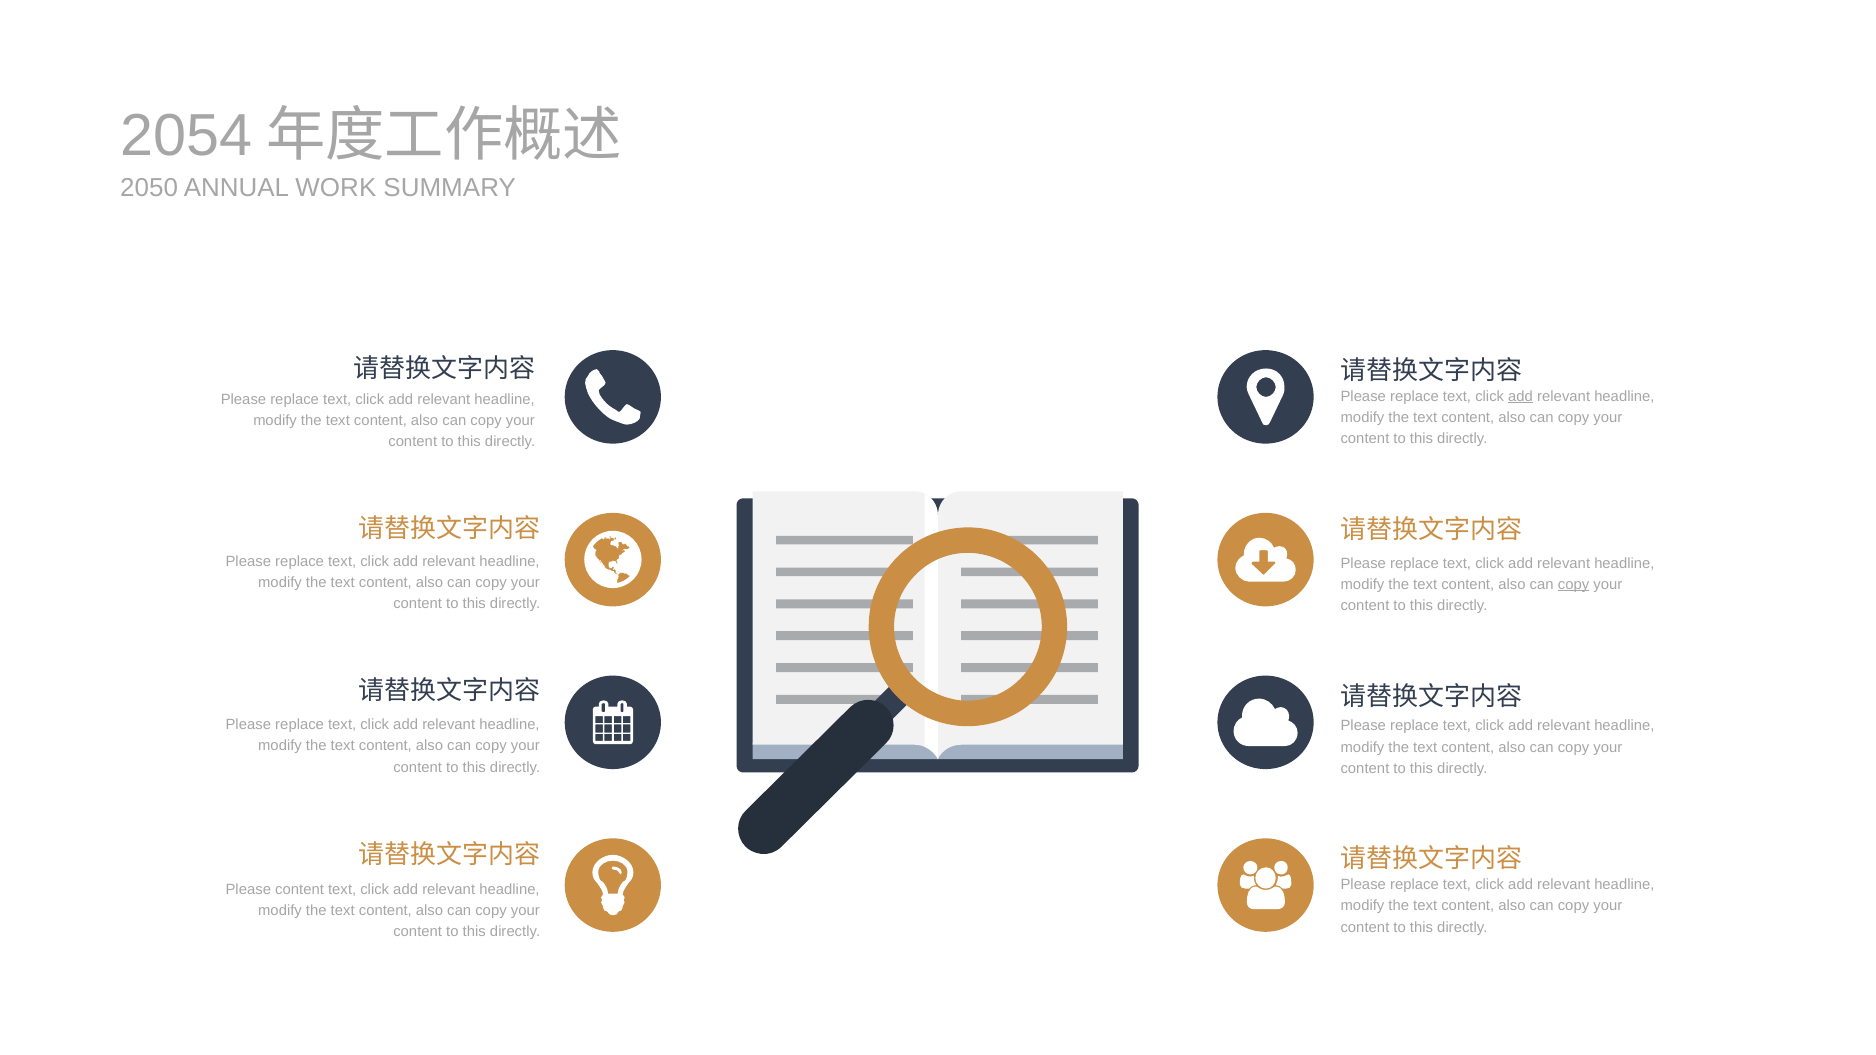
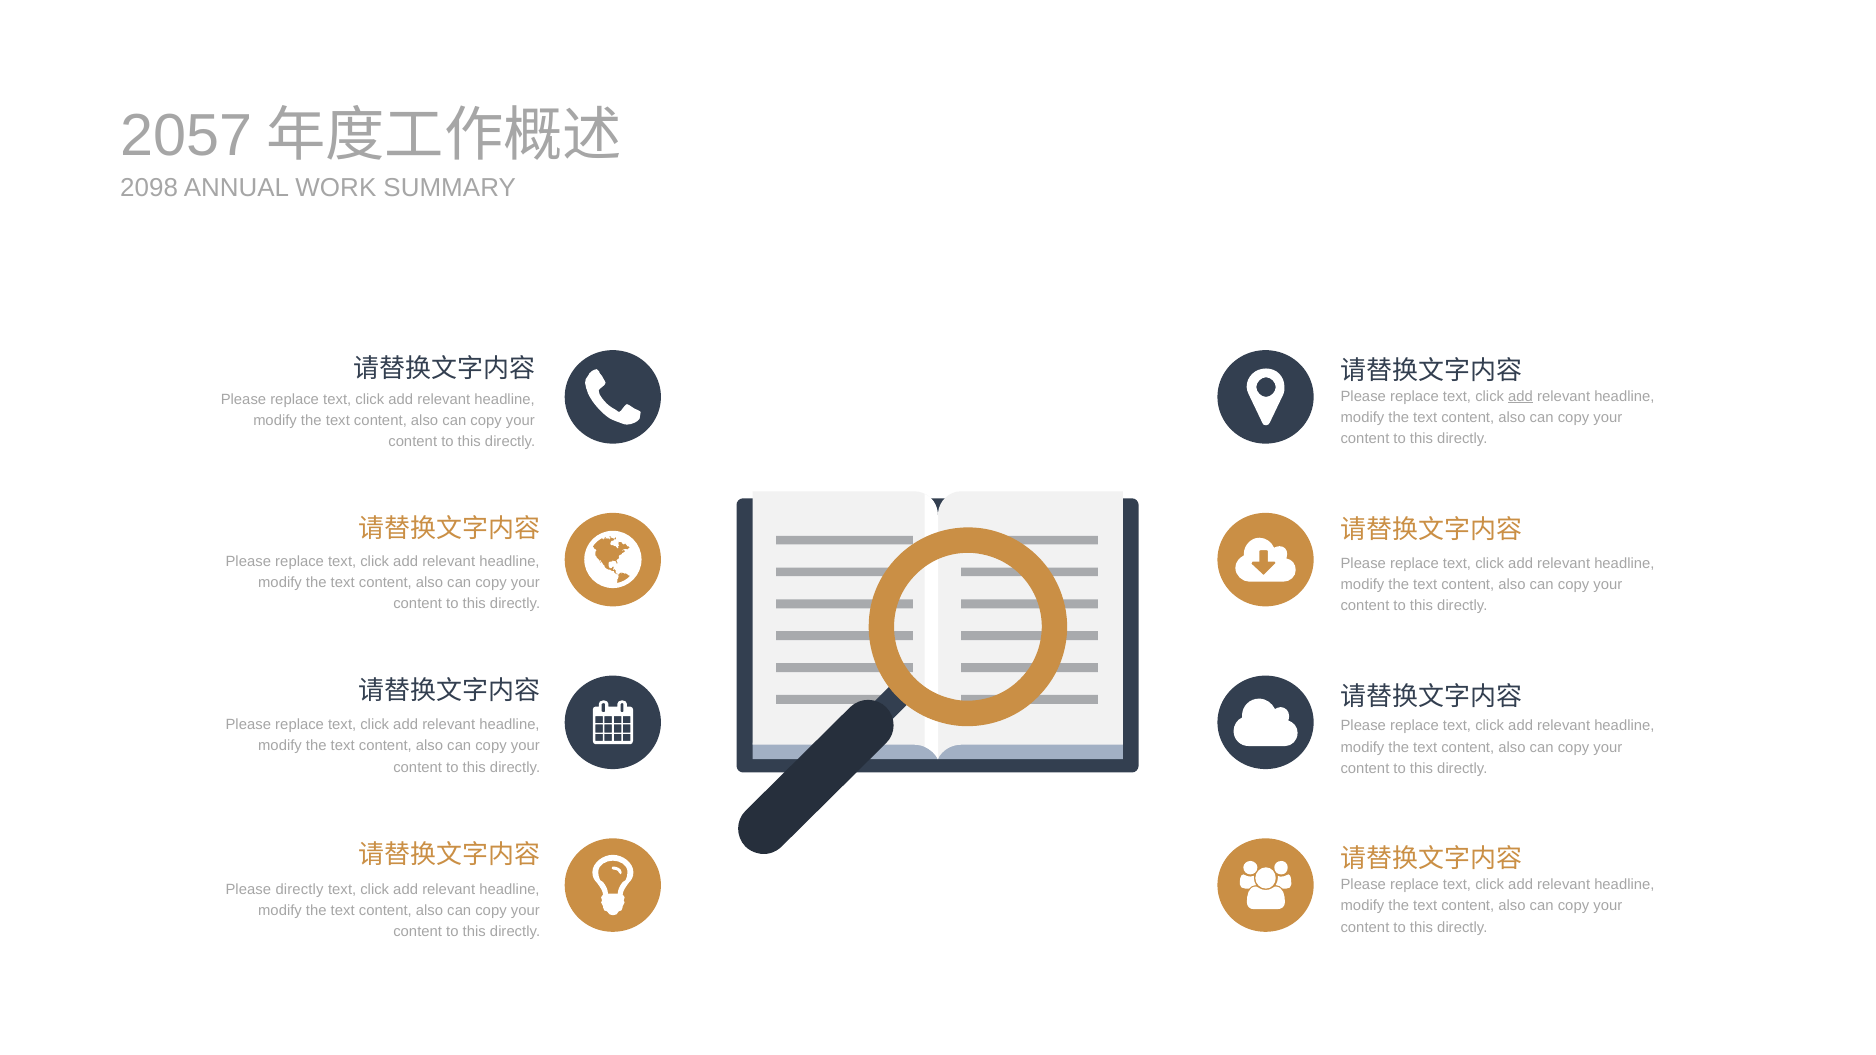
2054: 2054 -> 2057
2050: 2050 -> 2098
copy at (1574, 585) underline: present -> none
Please content: content -> directly
